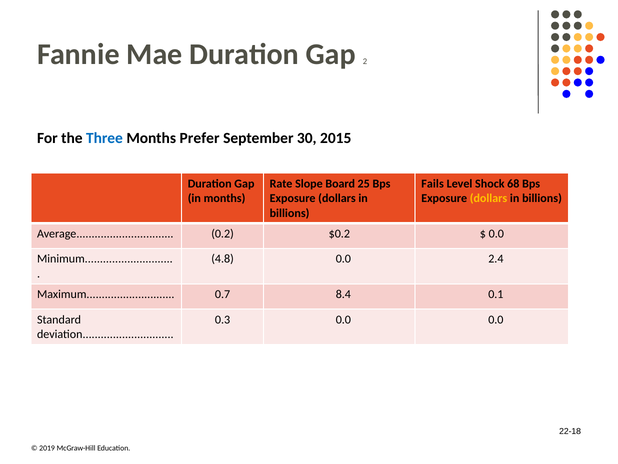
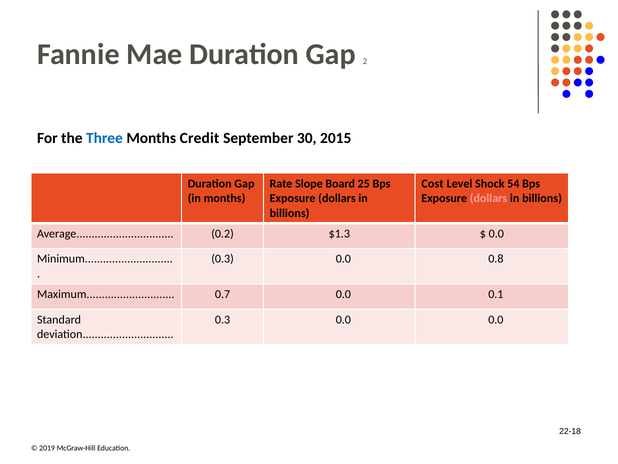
Prefer: Prefer -> Credit
Fails: Fails -> Cost
68: 68 -> 54
dollars at (489, 198) colour: yellow -> pink
$0.2: $0.2 -> $1.3
4.8 at (223, 259): 4.8 -> 0.3
2.4: 2.4 -> 0.8
0.7 8.4: 8.4 -> 0.0
